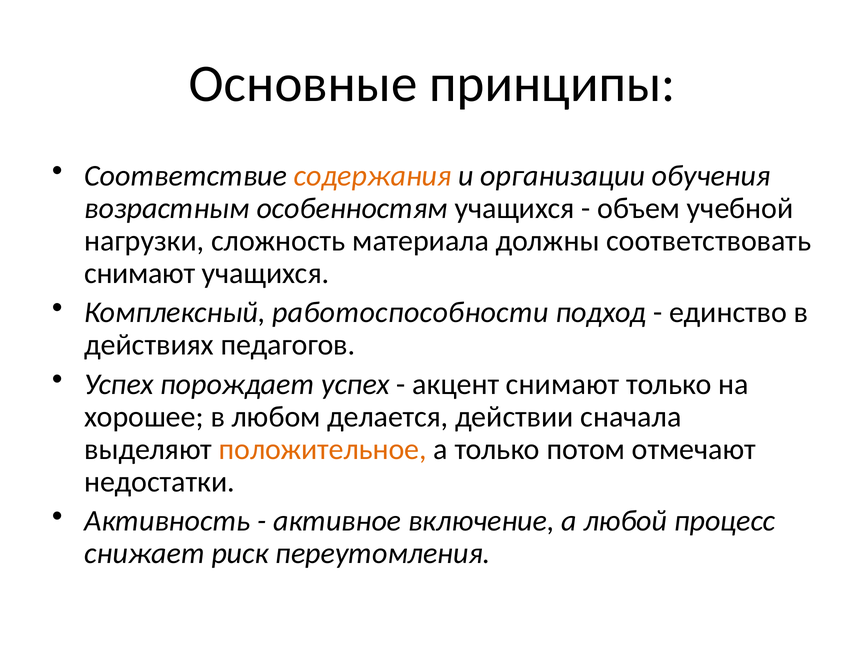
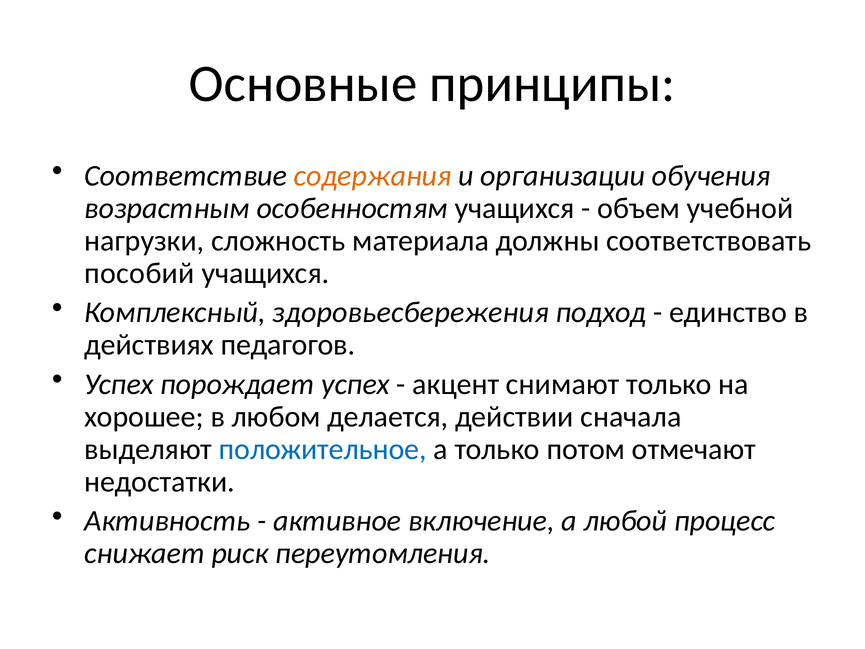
снимают at (140, 273): снимают -> пособий
работоспособности: работоспособности -> здоровьесбережения
положительное colour: orange -> blue
